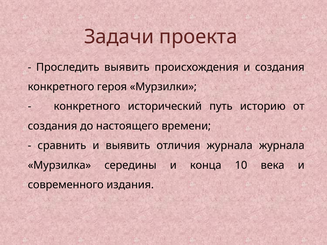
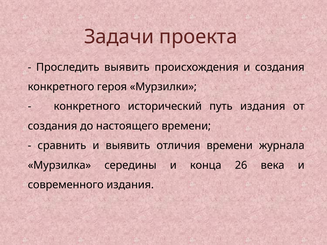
путь историю: историю -> издания
отличия журнала: журнала -> времени
10: 10 -> 26
